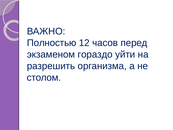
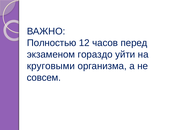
разрешить: разрешить -> круговыми
столом: столом -> совсем
